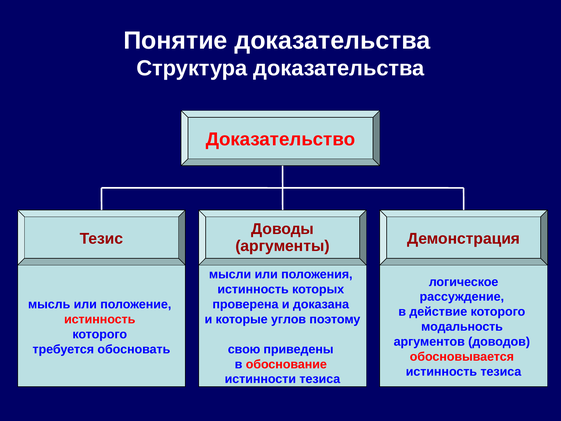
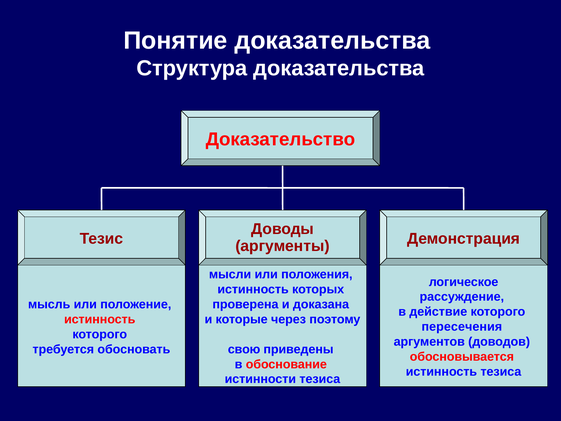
углов: углов -> через
модальность: модальность -> пересечения
